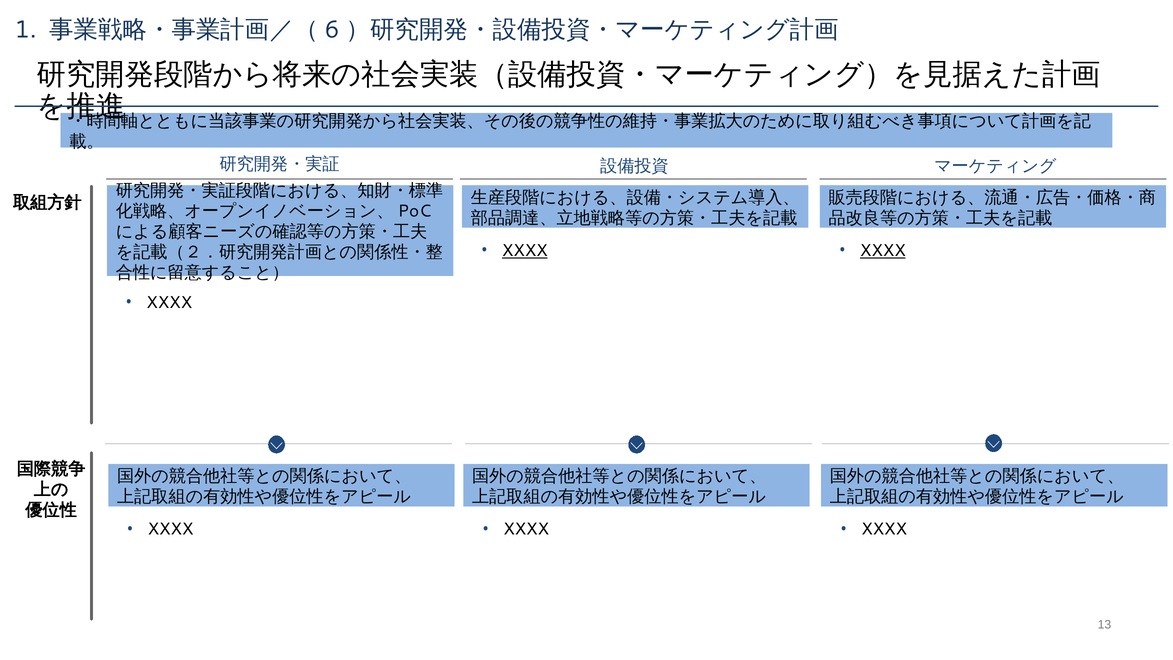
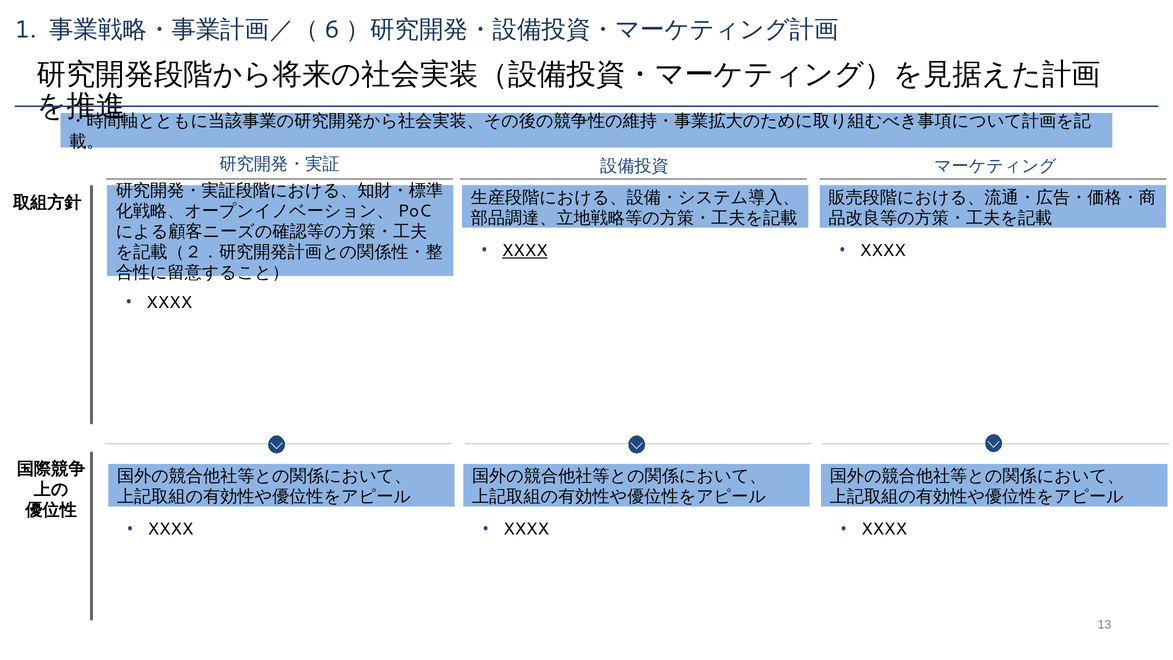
XXXX at (883, 250) underline: present -> none
